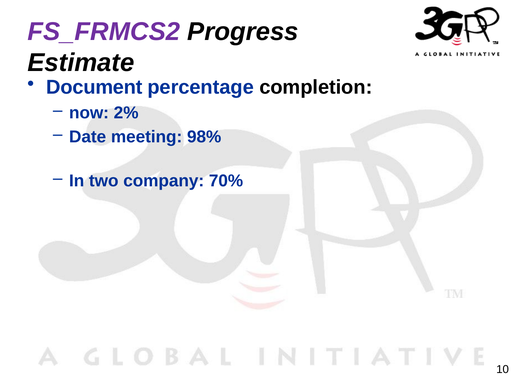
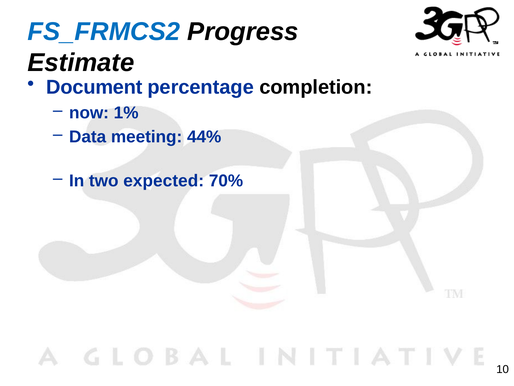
FS_FRMCS2 colour: purple -> blue
2%: 2% -> 1%
Date: Date -> Data
98%: 98% -> 44%
company: company -> expected
